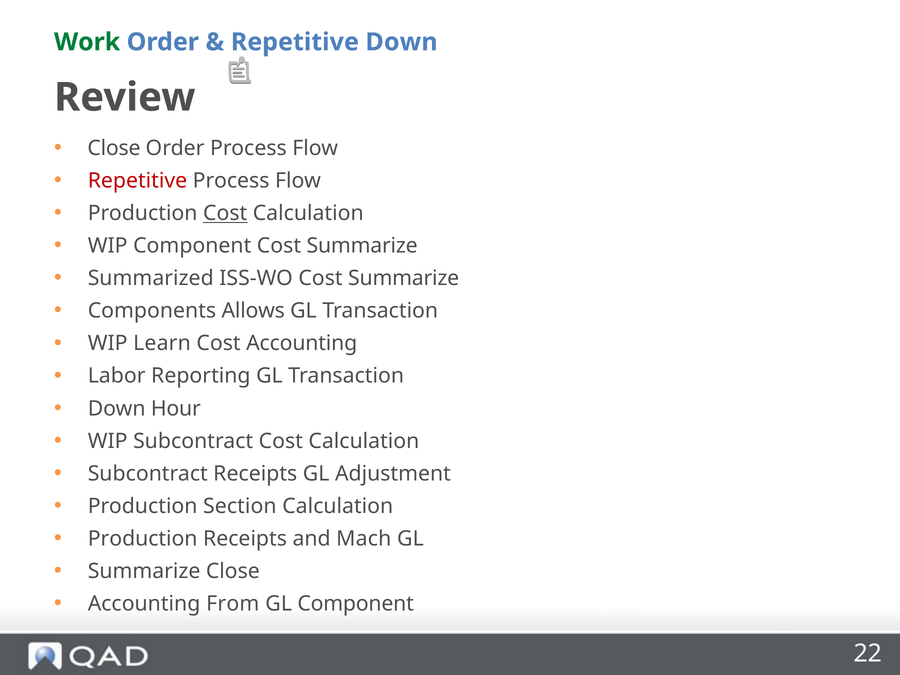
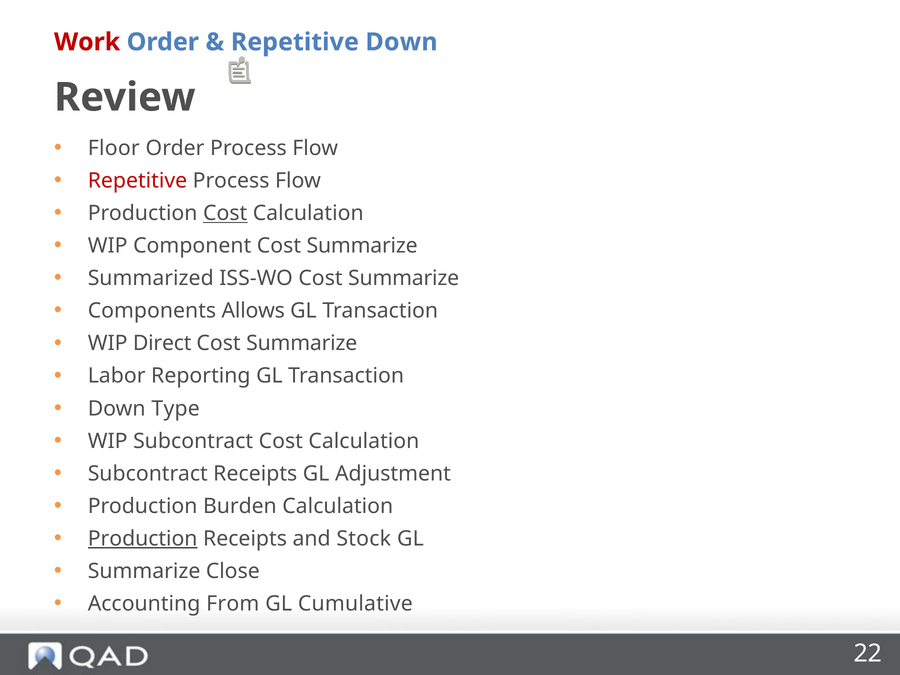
Work colour: green -> red
Close at (114, 148): Close -> Floor
Learn: Learn -> Direct
Accounting at (302, 343): Accounting -> Summarize
Hour: Hour -> Type
Section: Section -> Burden
Production at (143, 539) underline: none -> present
Mach: Mach -> Stock
GL Component: Component -> Cumulative
